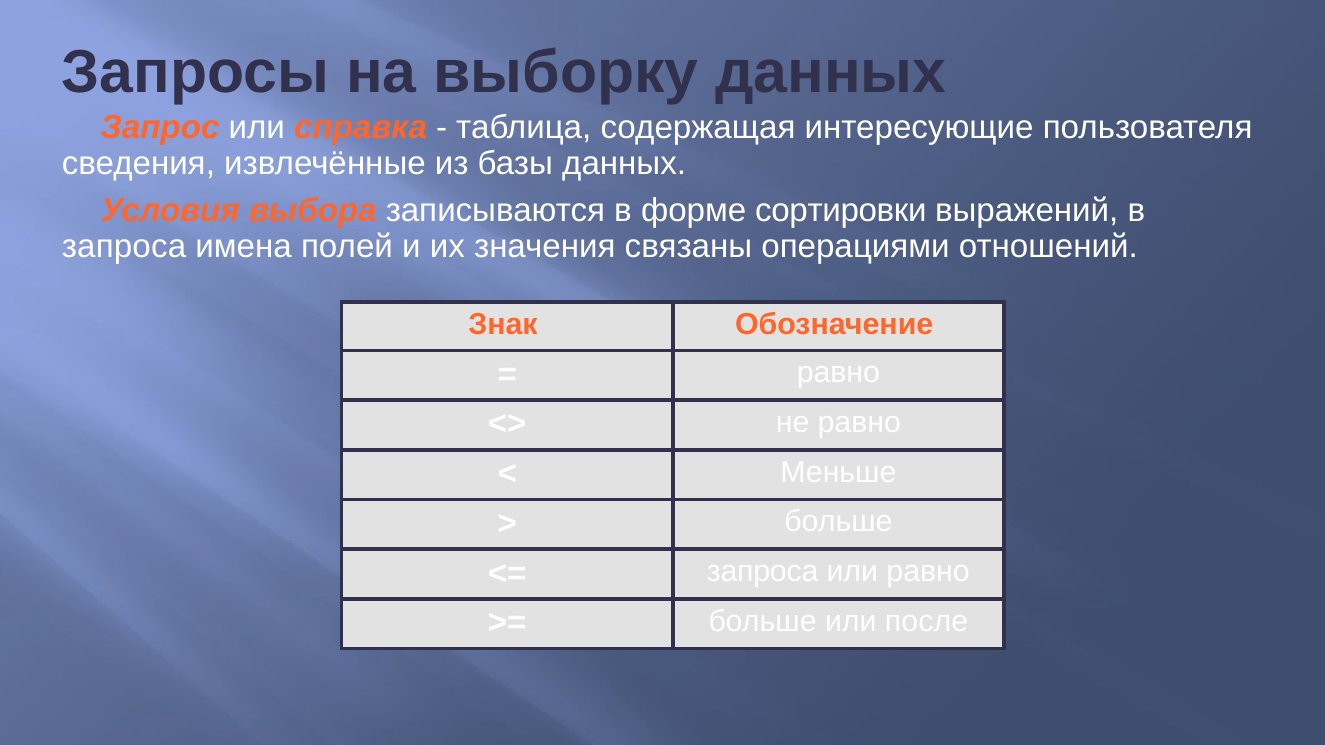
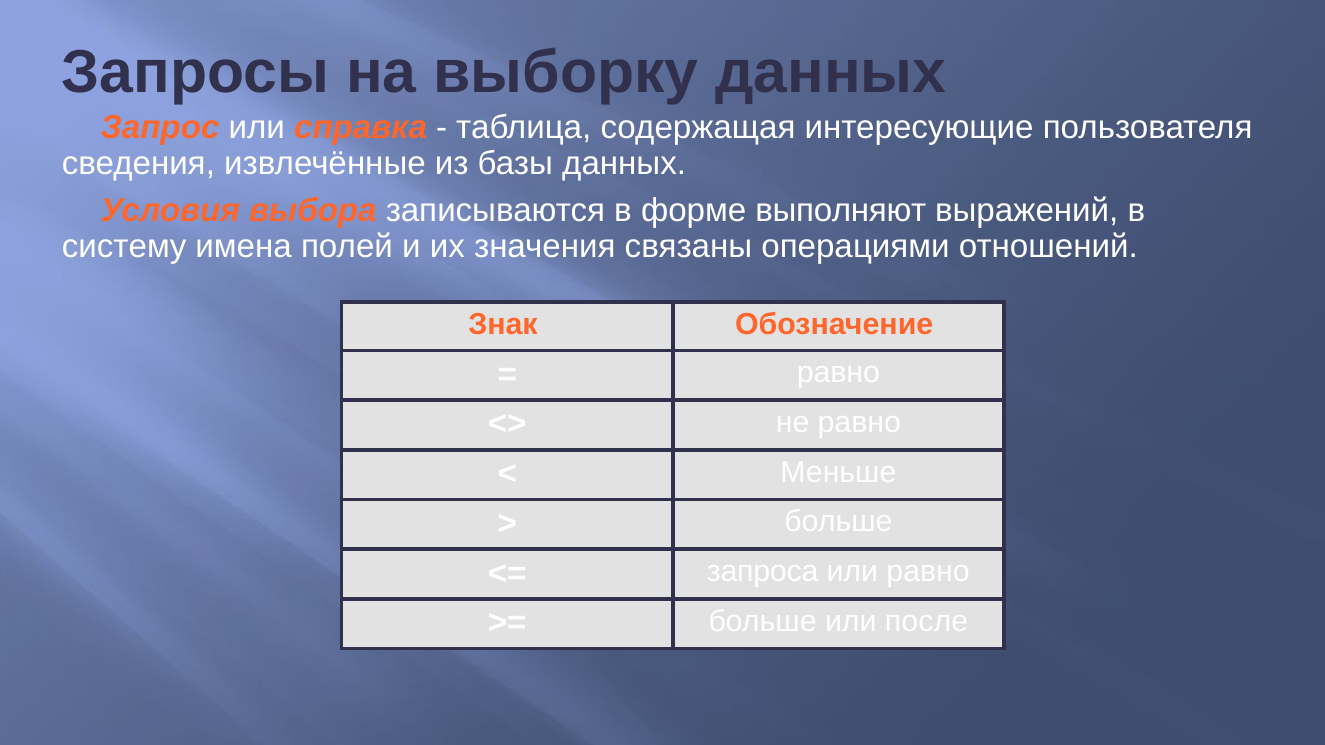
сортировки: сортировки -> выполняют
запроса at (124, 247): запроса -> систему
